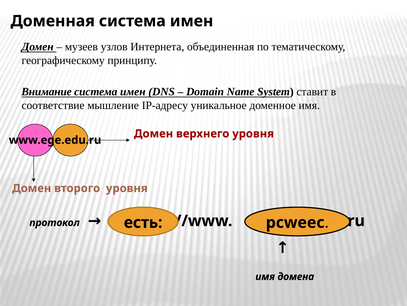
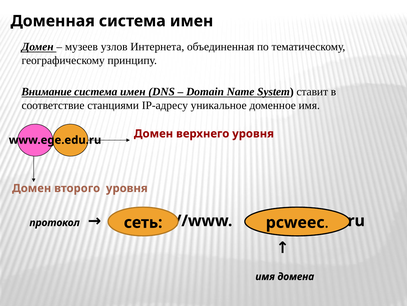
мышление: мышление -> станциями
есть: есть -> сеть
